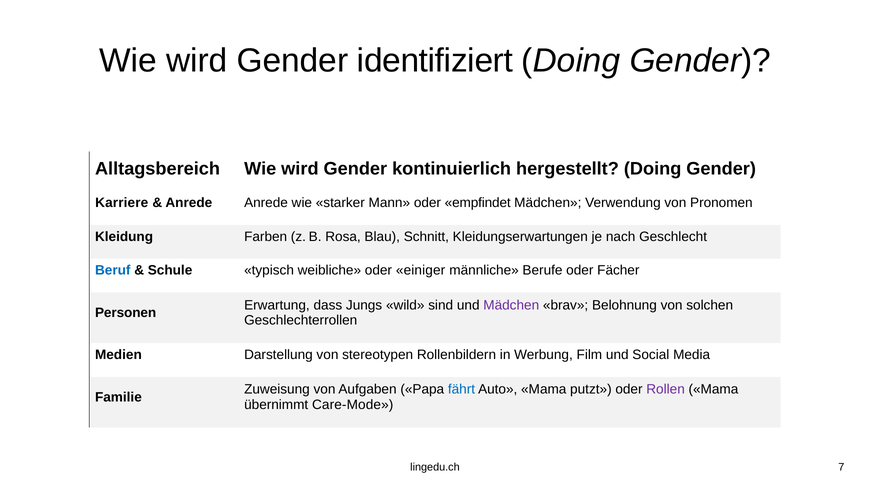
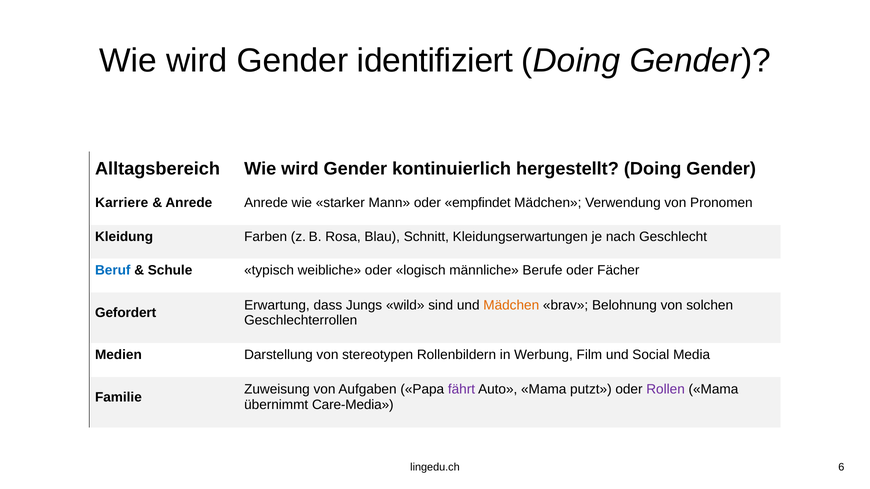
einiger: einiger -> logisch
Mädchen at (511, 305) colour: purple -> orange
Personen: Personen -> Gefordert
fährt colour: blue -> purple
Care-Mode: Care-Mode -> Care-Media
7: 7 -> 6
